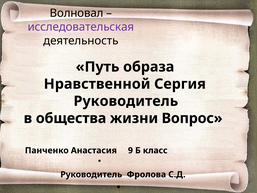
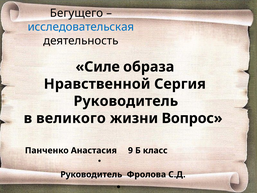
Волновал: Волновал -> Бегущего
исследовательская colour: purple -> blue
Путь: Путь -> Силе
общества: общества -> великого
